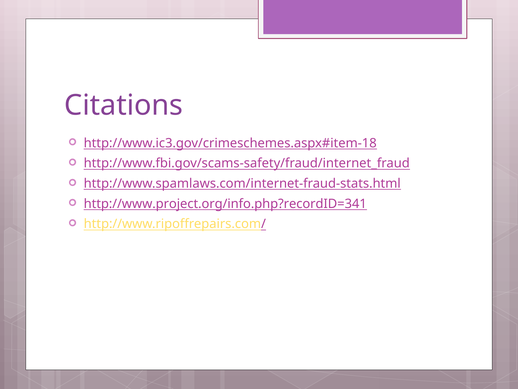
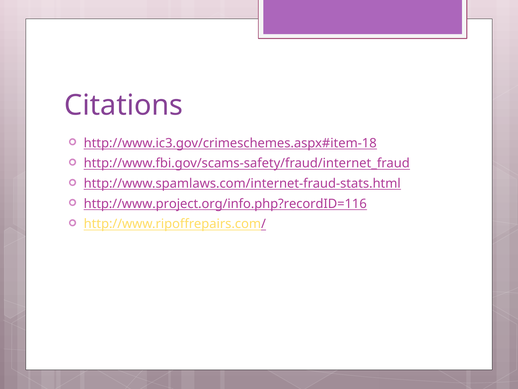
http://www.project.org/info.php?recordID=341: http://www.project.org/info.php?recordID=341 -> http://www.project.org/info.php?recordID=116
